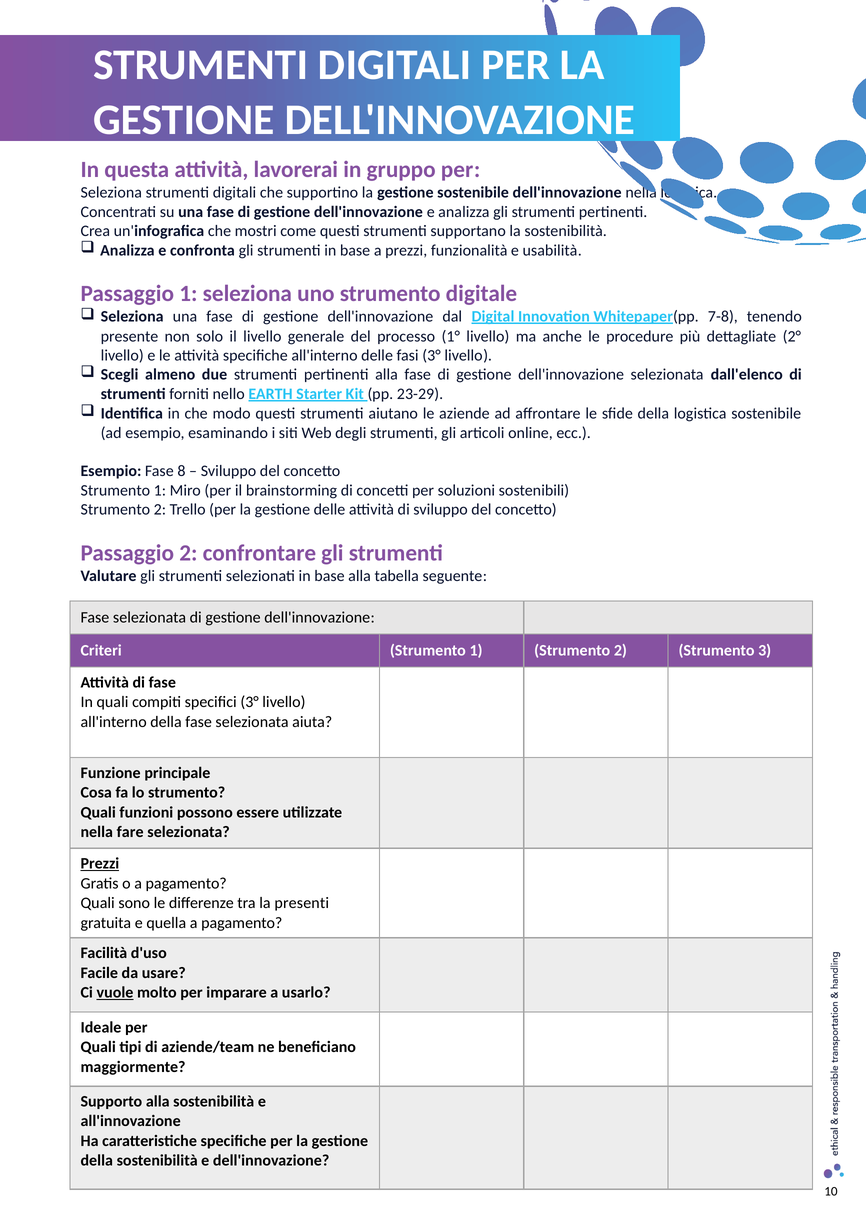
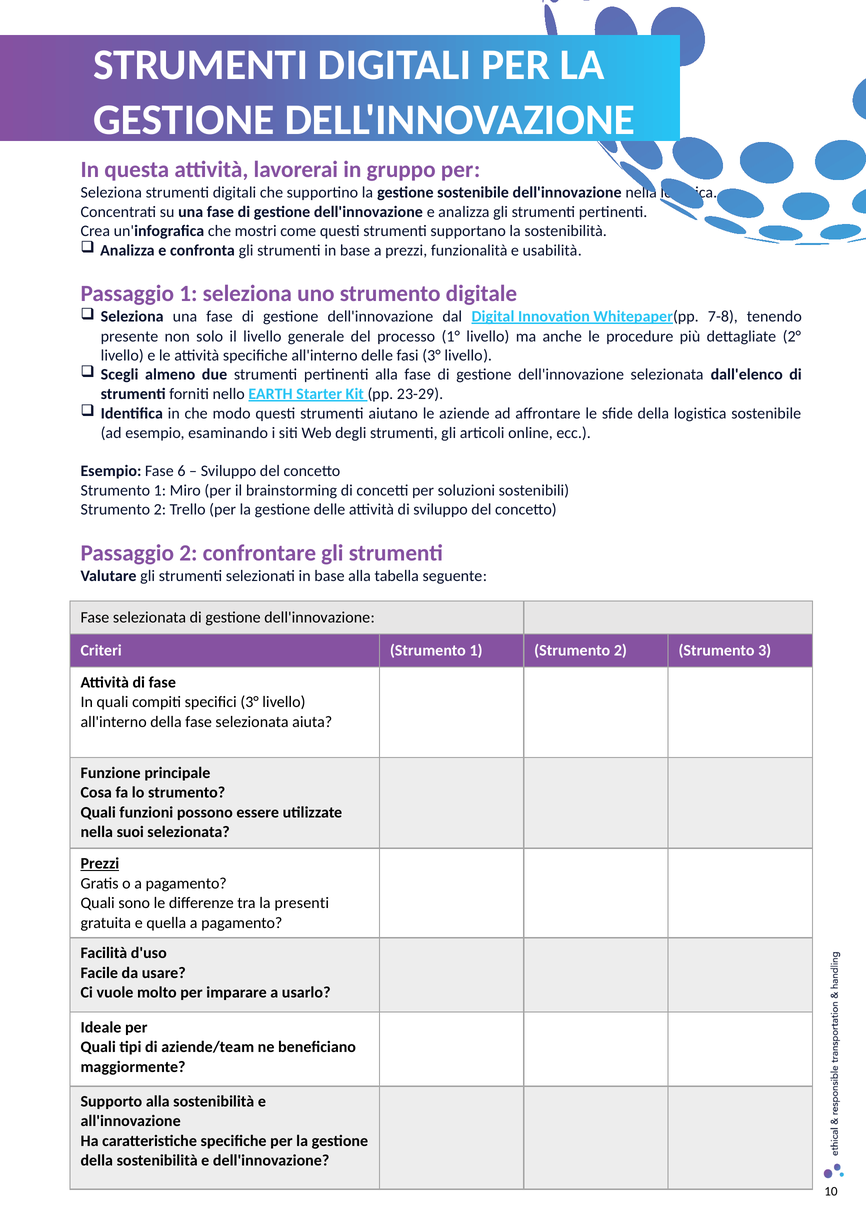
8: 8 -> 6
fare: fare -> suoi
vuole underline: present -> none
